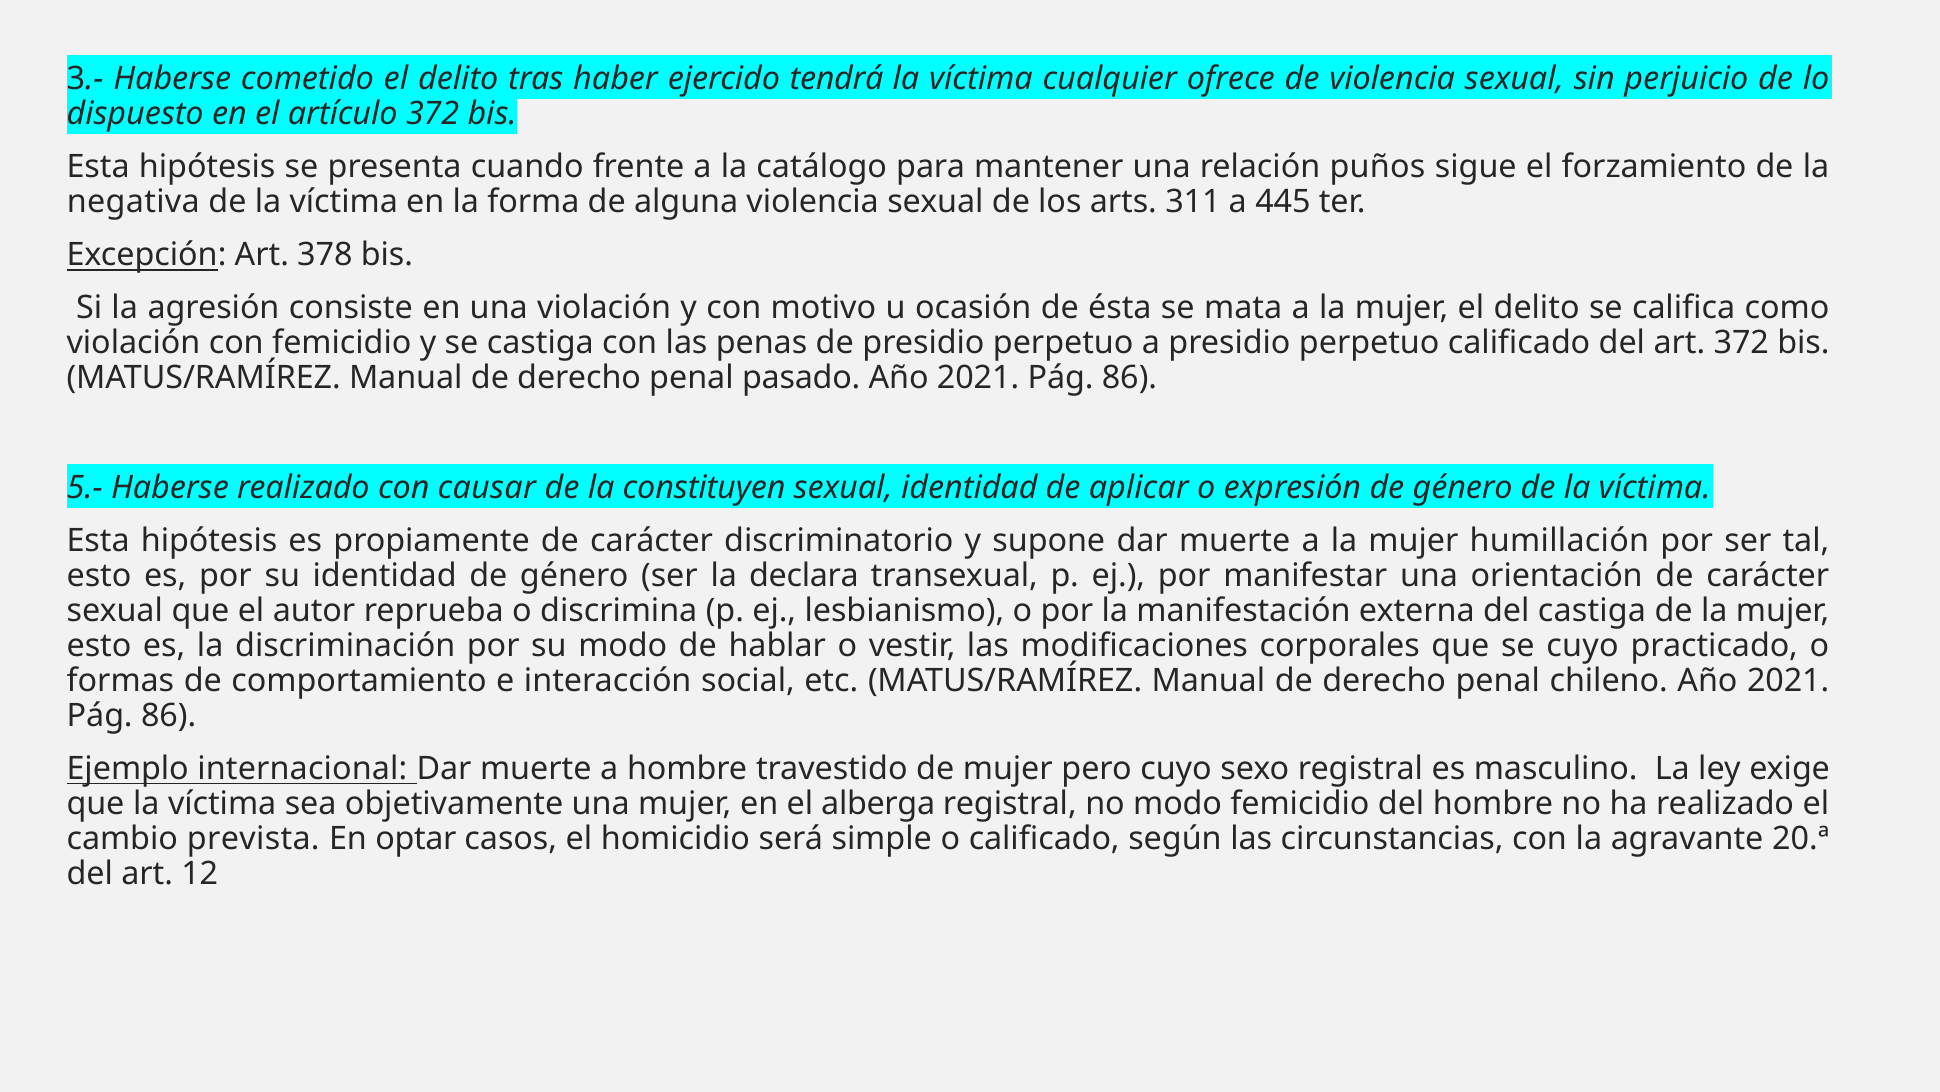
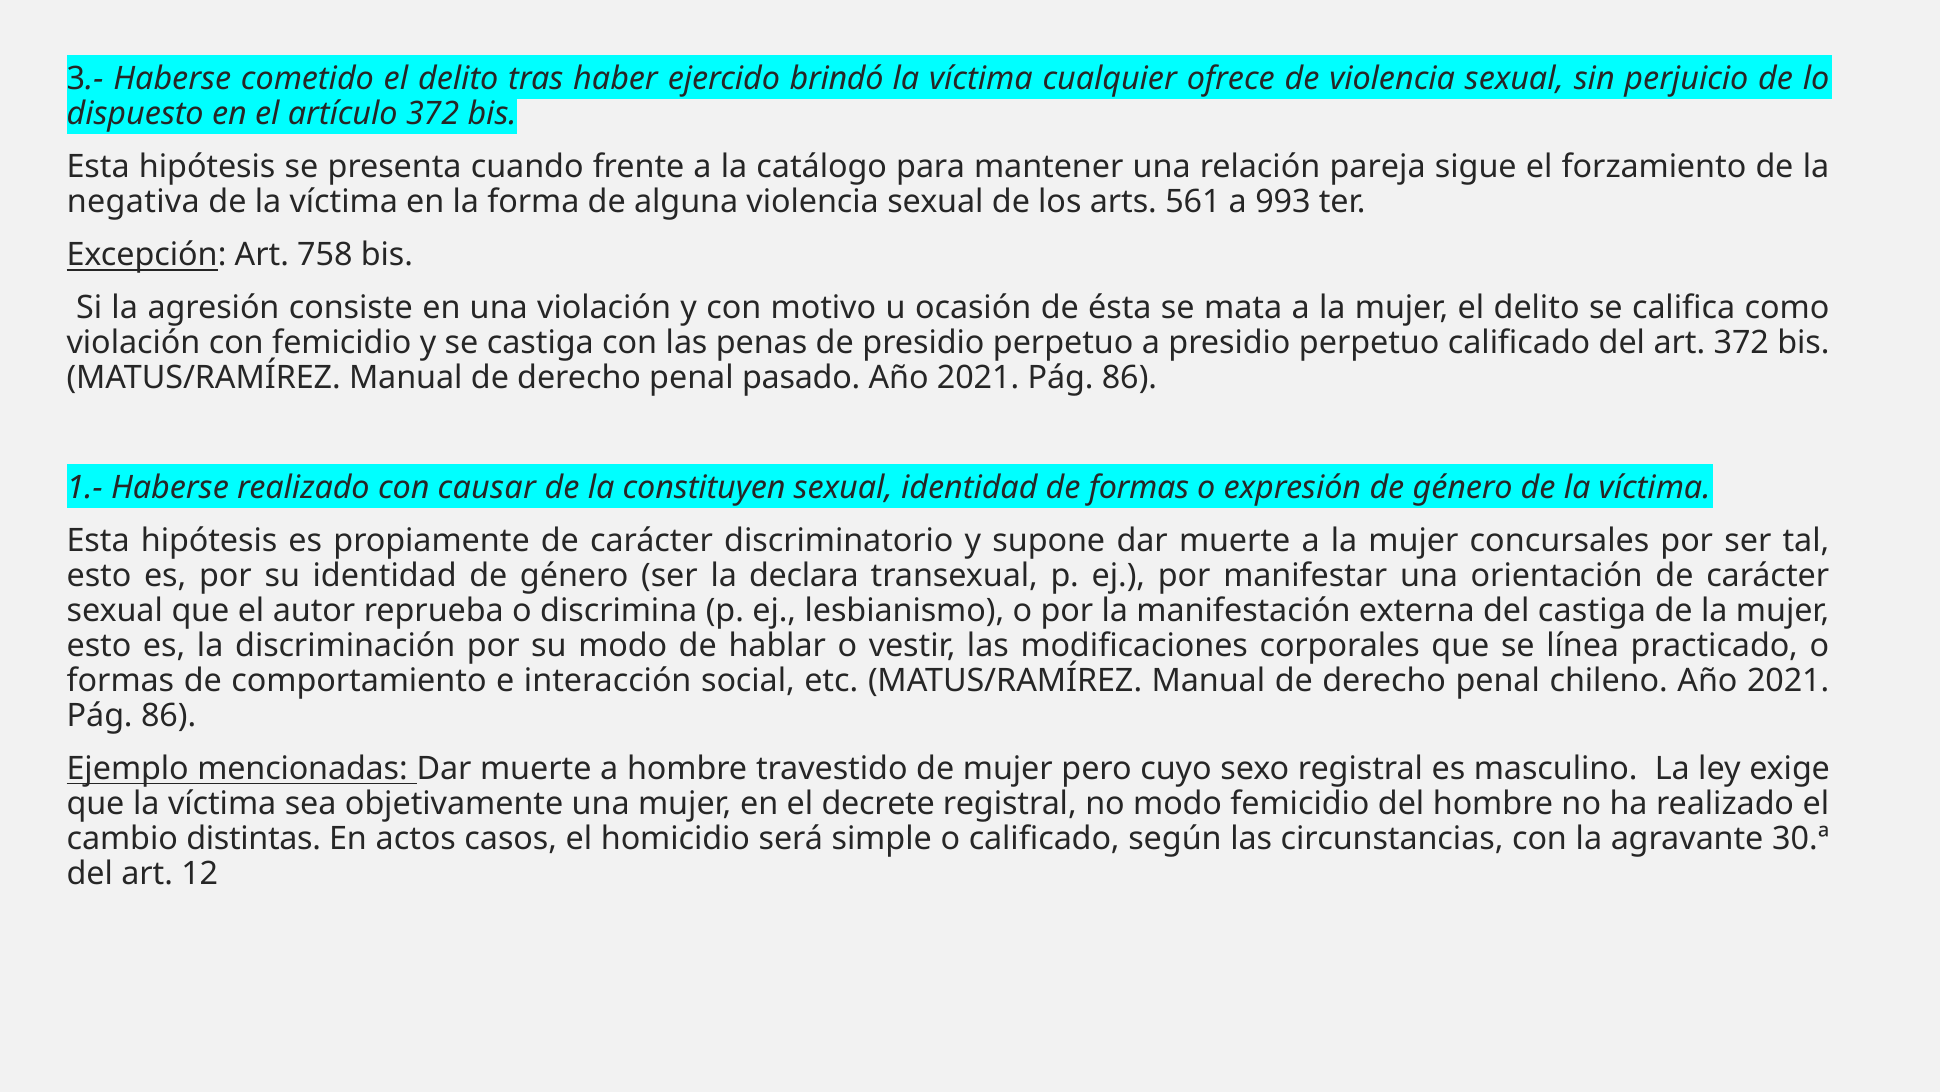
tendrá: tendrá -> brindó
puños: puños -> pareja
311: 311 -> 561
445: 445 -> 993
378: 378 -> 758
5.-: 5.- -> 1.-
de aplicar: aplicar -> formas
humillación: humillación -> concursales
se cuyo: cuyo -> línea
internacional: internacional -> mencionadas
alberga: alberga -> decrete
prevista: prevista -> distintas
optar: optar -> actos
20.ª: 20.ª -> 30.ª
